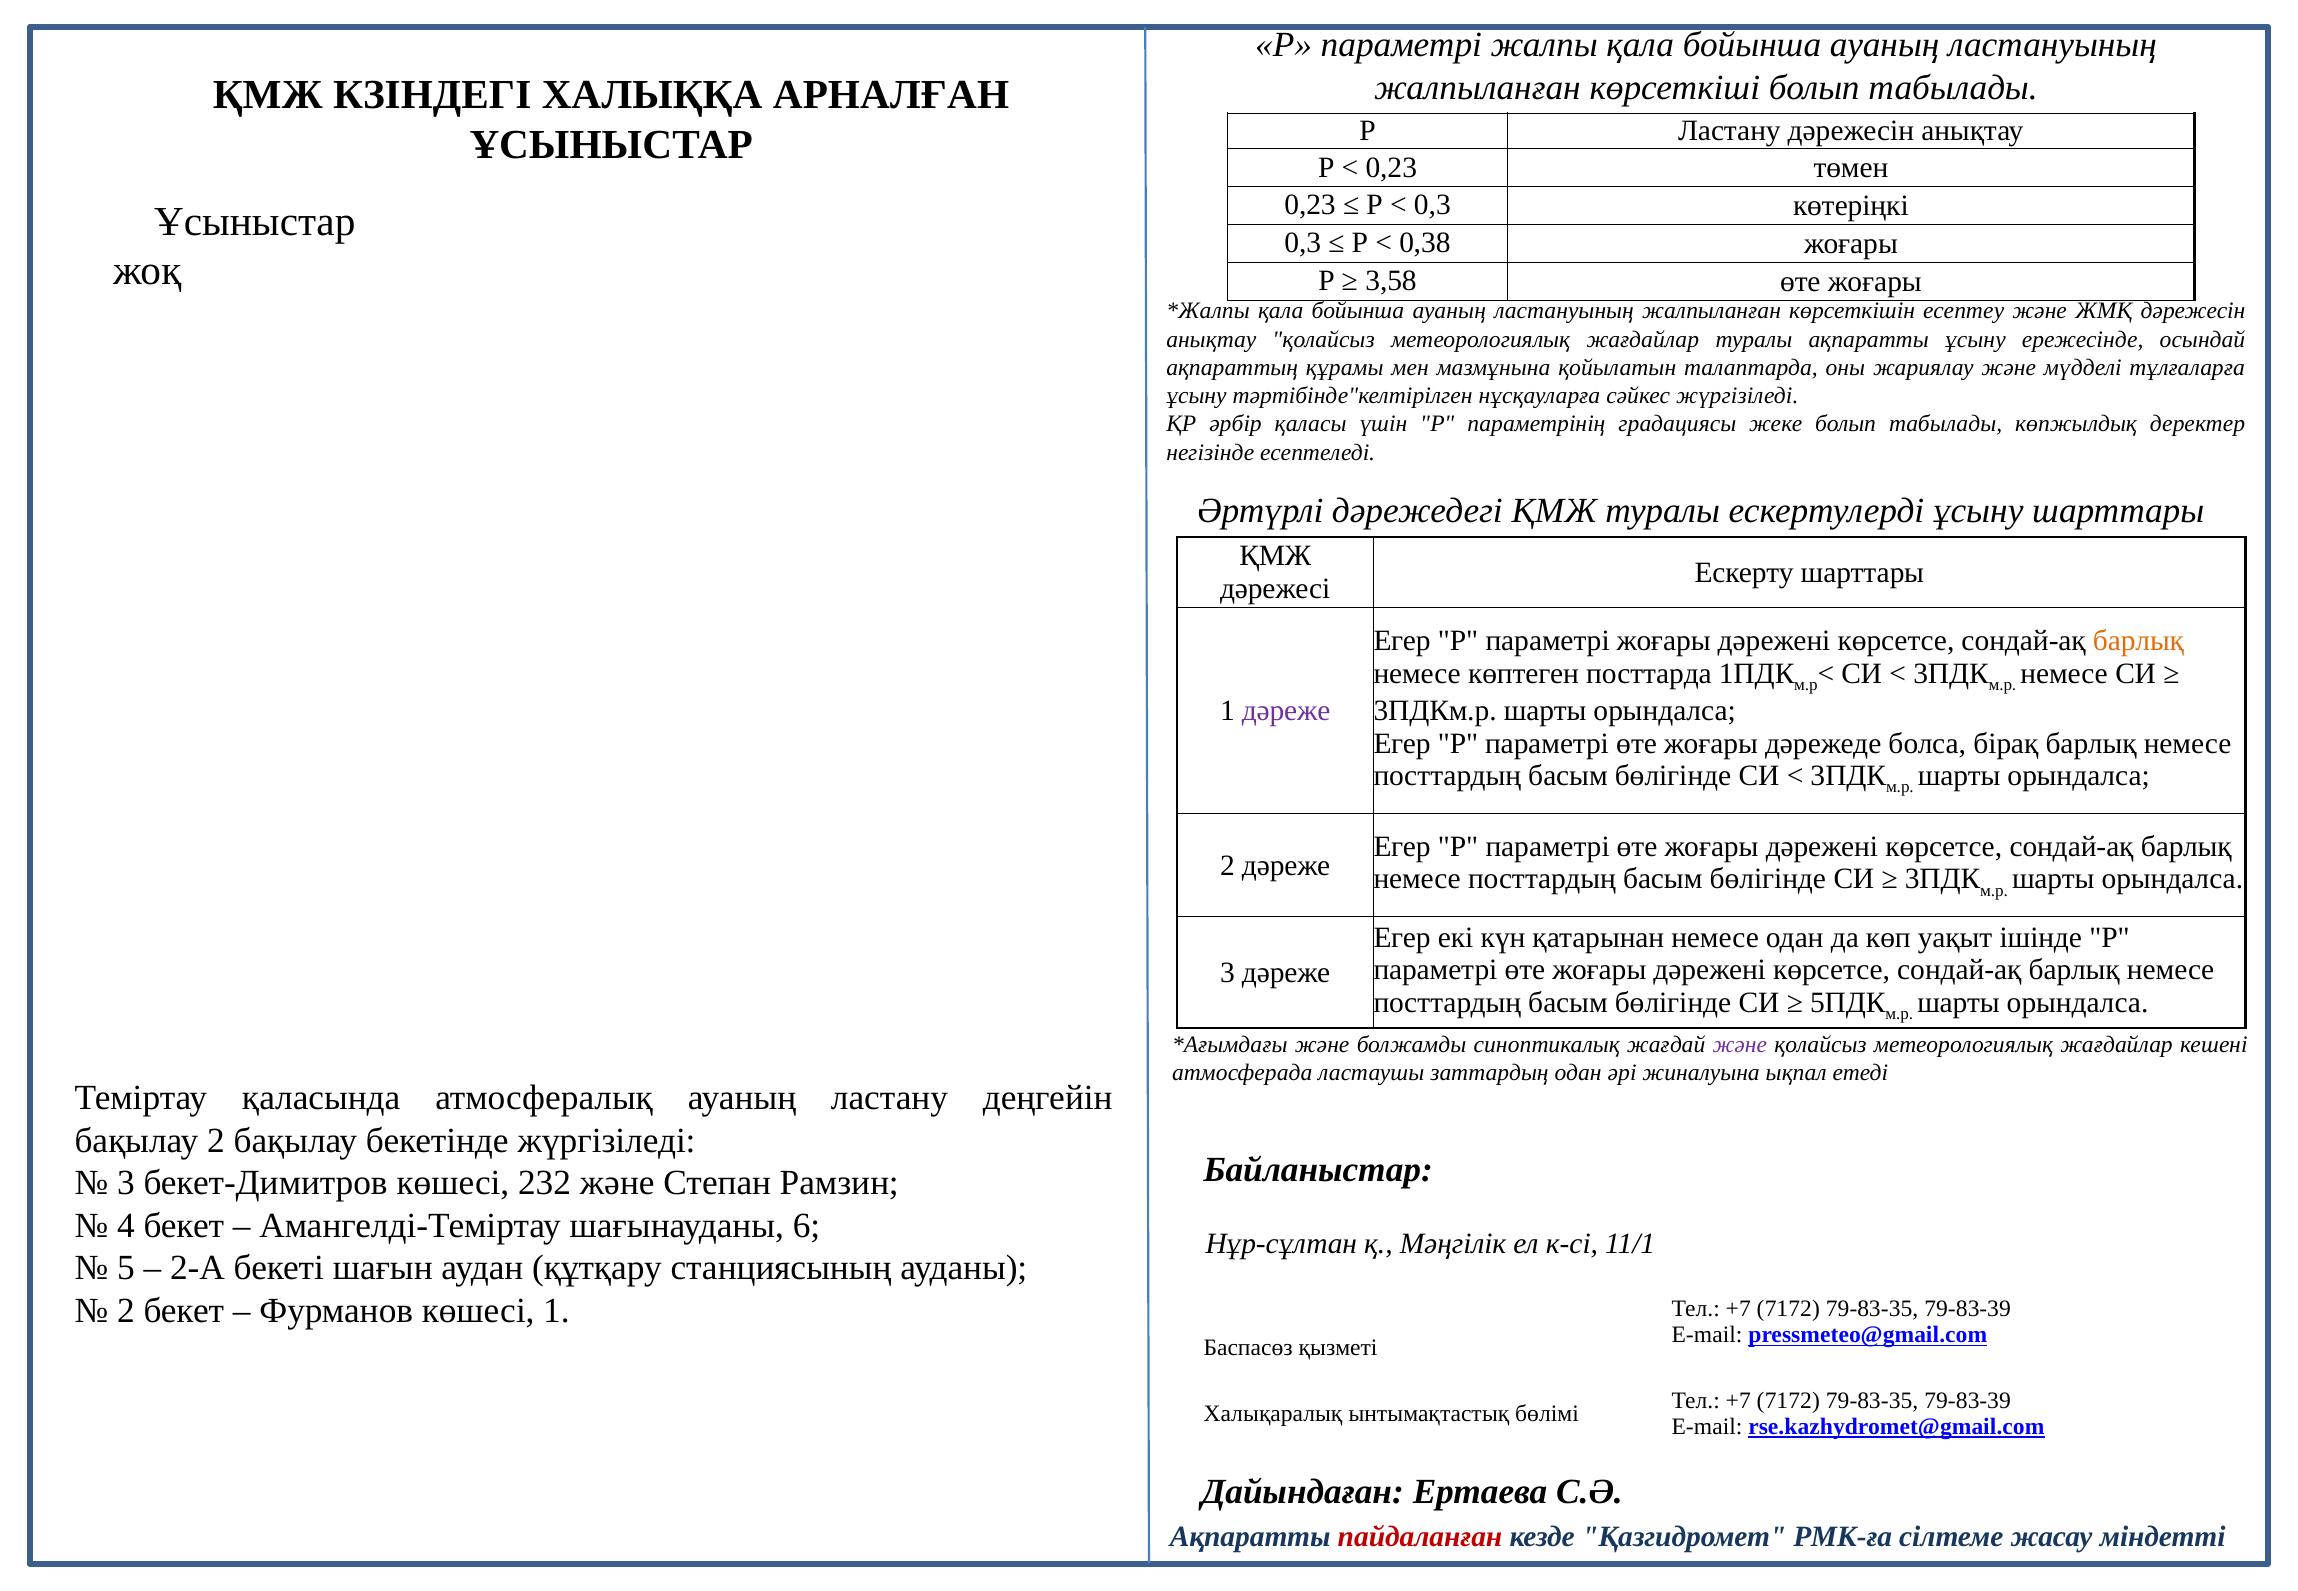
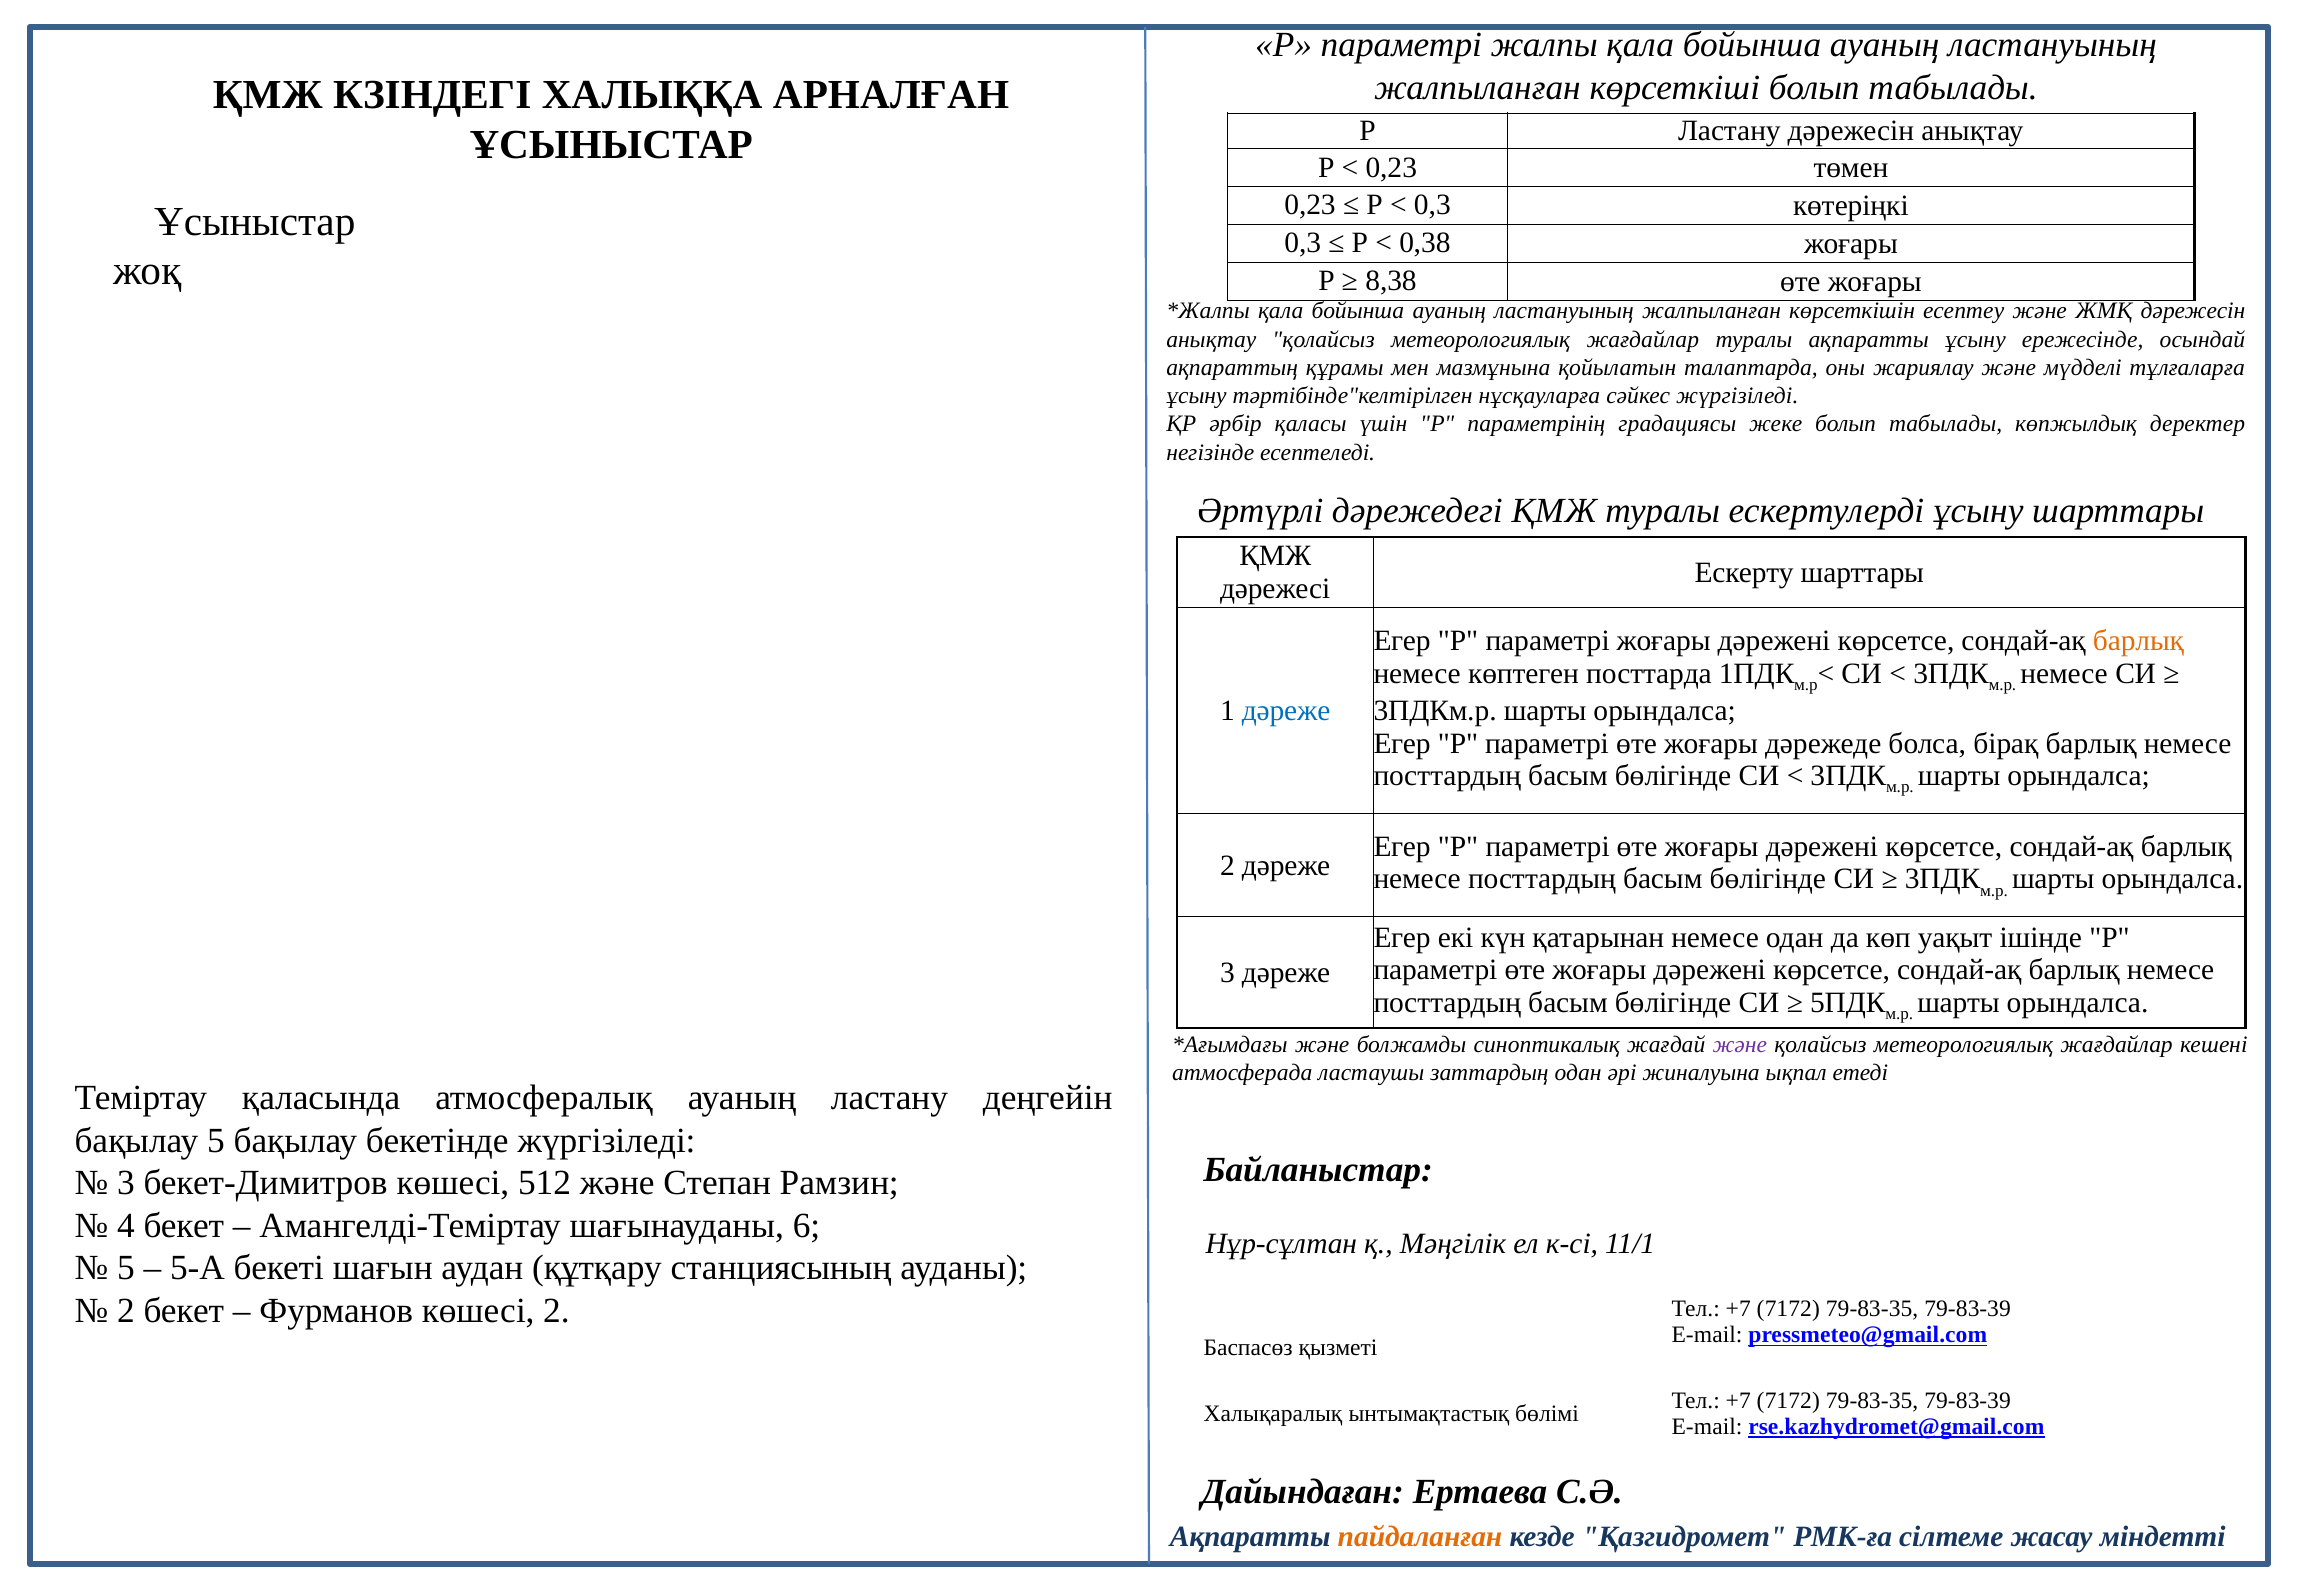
3,58: 3,58 -> 8,38
дәреже at (1286, 711) colour: purple -> blue
бақылау 2: 2 -> 5
232: 232 -> 512
2-А: 2-А -> 5-А
көшесі 1: 1 -> 2
пайдаланған colour: red -> orange
